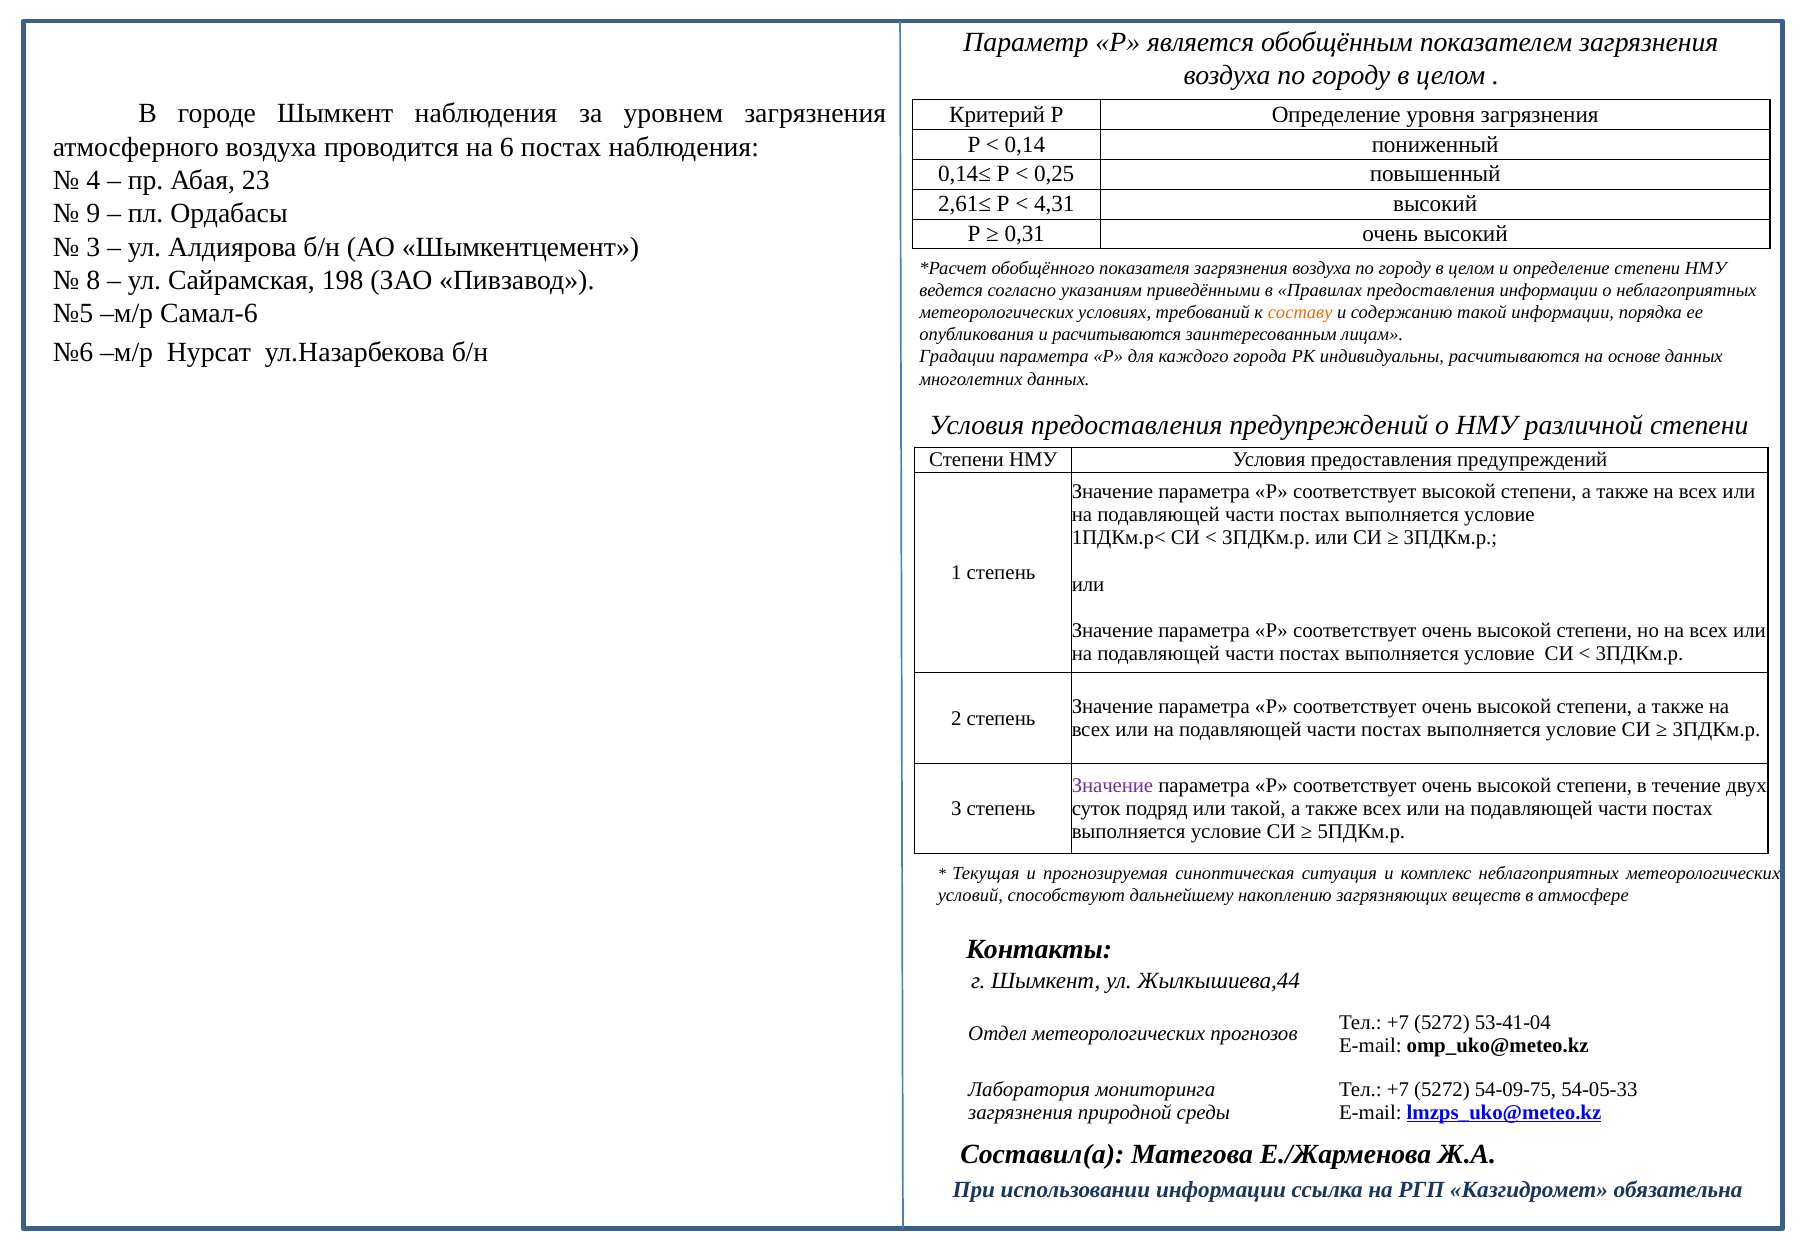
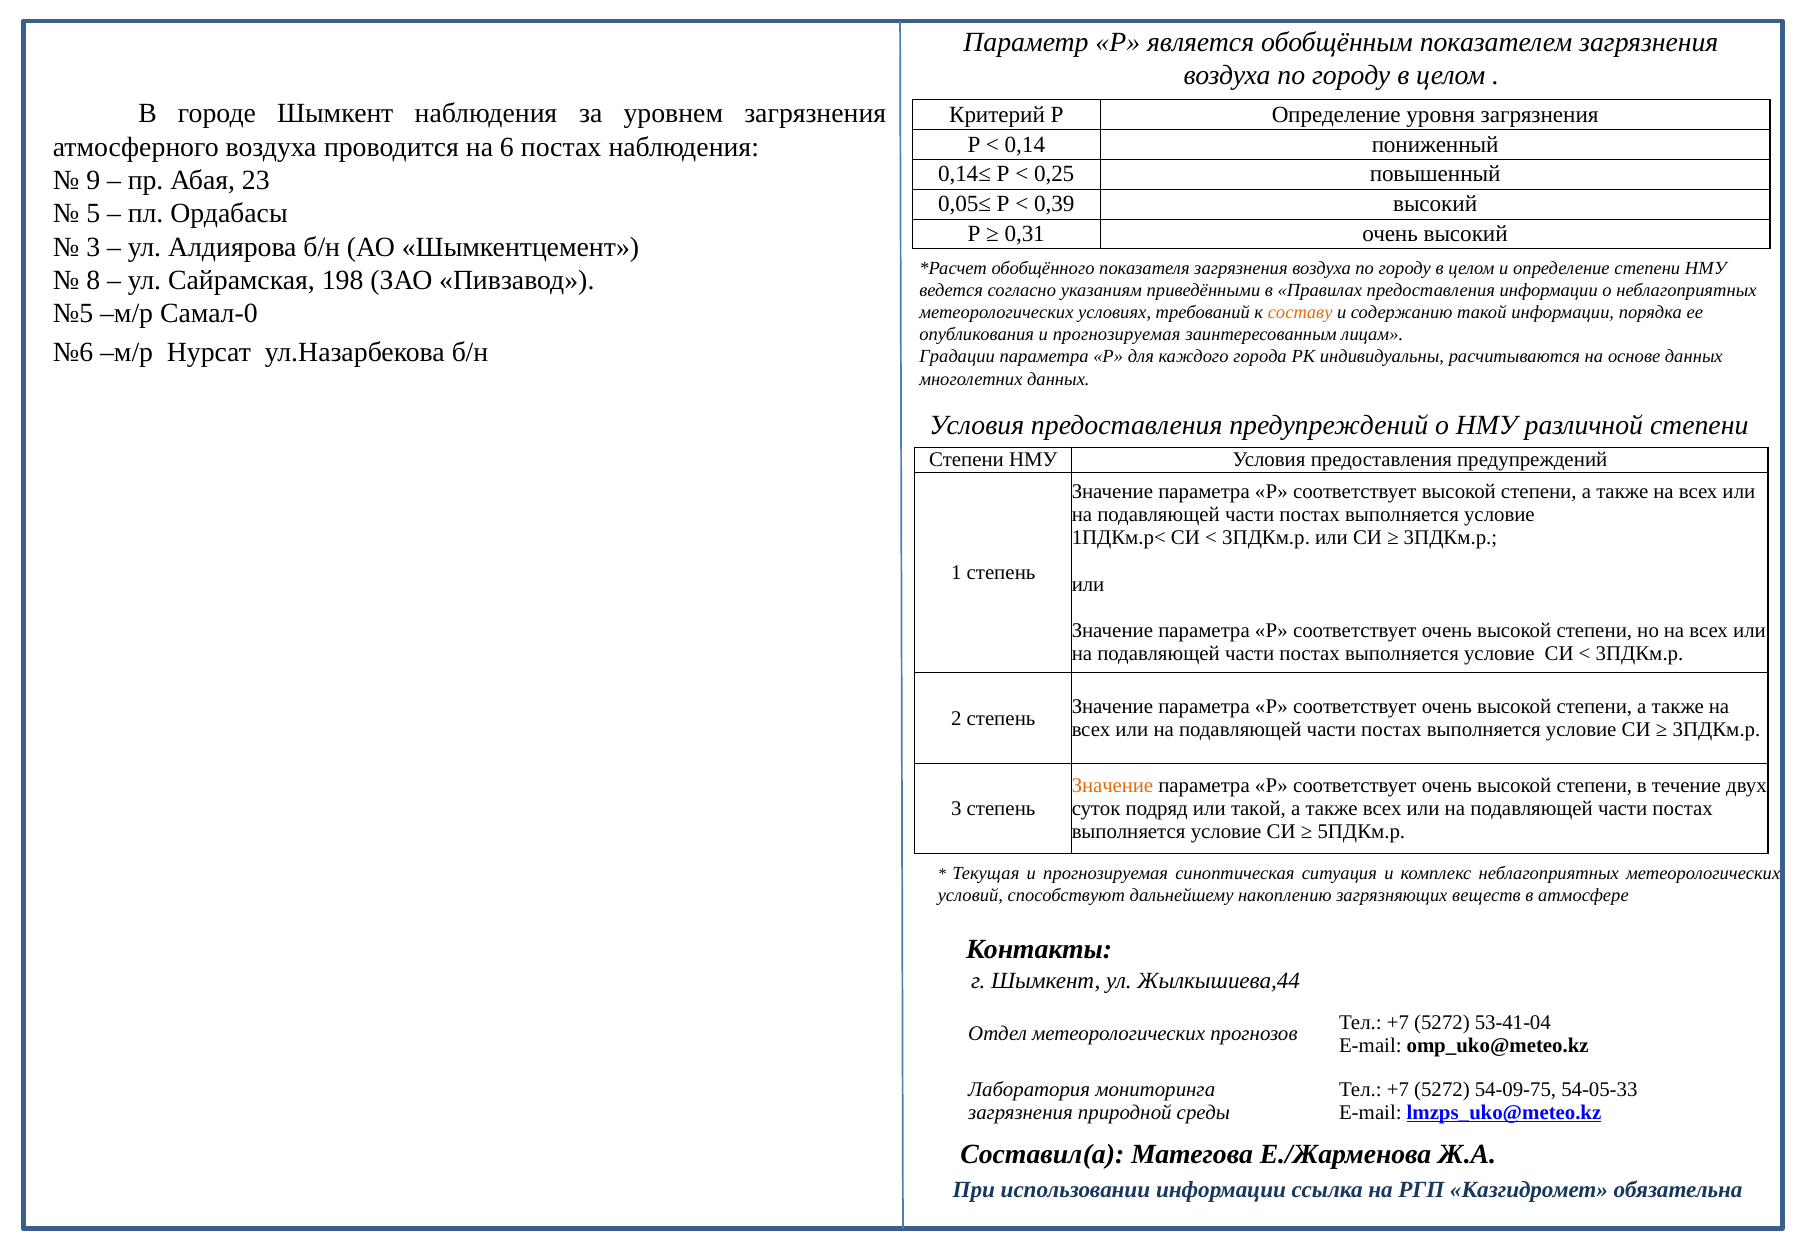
4: 4 -> 9
2,61≤: 2,61≤ -> 0,05≤
4,31: 4,31 -> 0,39
9: 9 -> 5
Самал-6: Самал-6 -> Самал-0
опубликования и расчитываются: расчитываются -> прогнозируемая
Значение at (1112, 785) colour: purple -> orange
